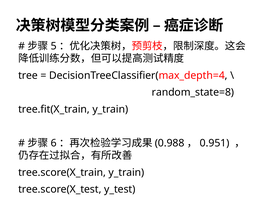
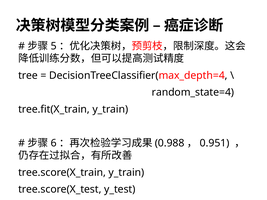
random_state=8: random_state=8 -> random_state=4
